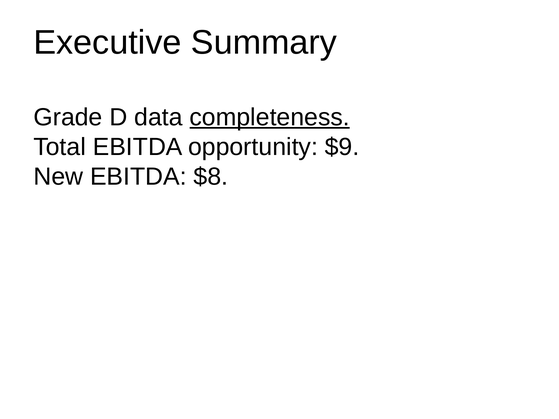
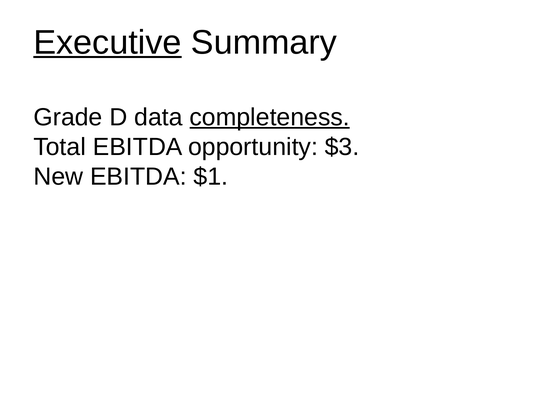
Executive underline: none -> present
$9: $9 -> $3
$8: $8 -> $1
